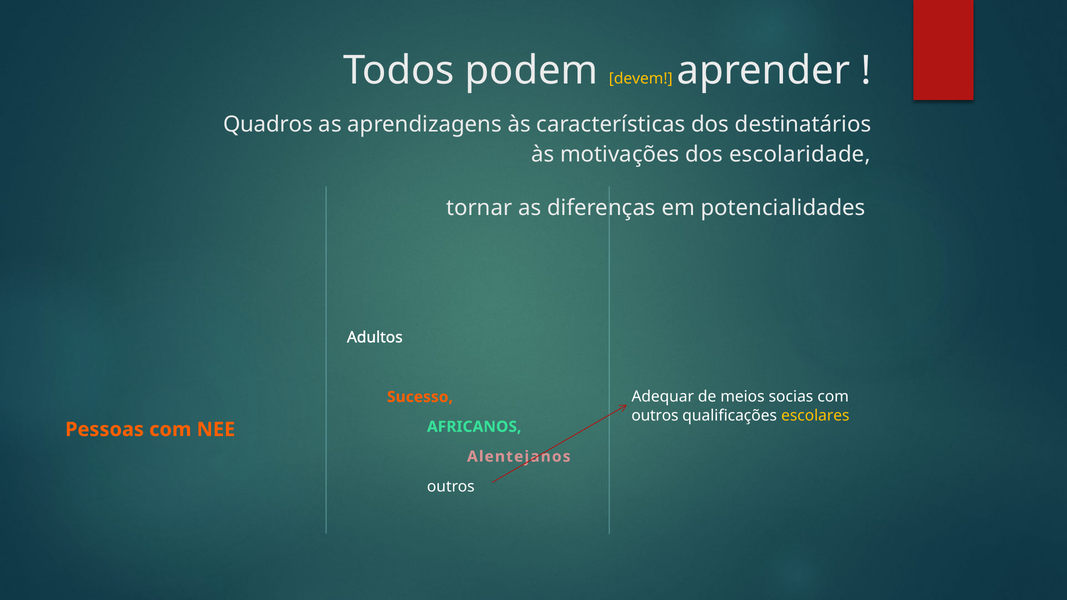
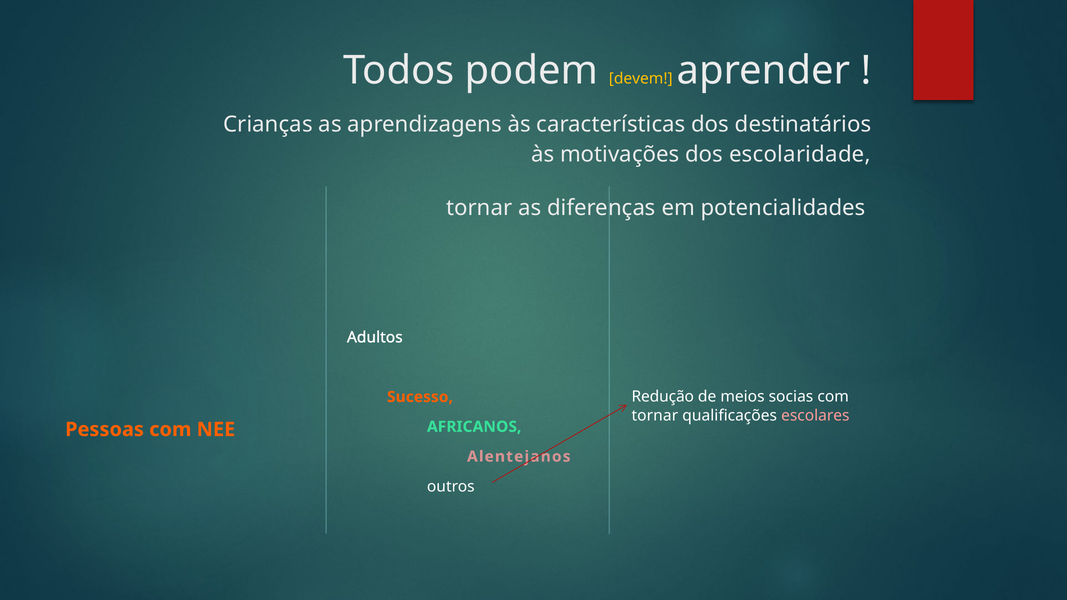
Quadros: Quadros -> Crianças
Adequar: Adequar -> Redução
outros at (655, 416): outros -> tornar
escolares colour: yellow -> pink
